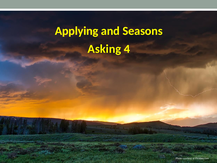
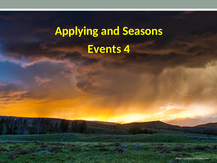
Asking: Asking -> Events
